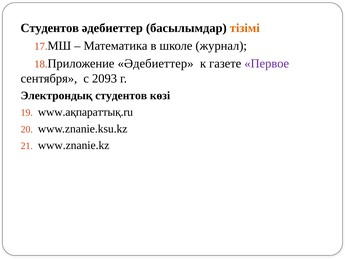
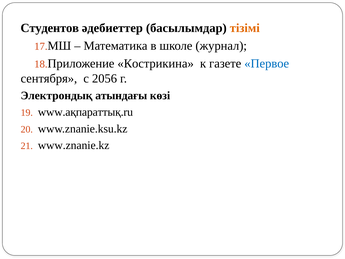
Приложение Әдебиеттер: Әдебиеттер -> Кострикина
Первое colour: purple -> blue
2093: 2093 -> 2056
Электрондық студентов: студентов -> атындағы
